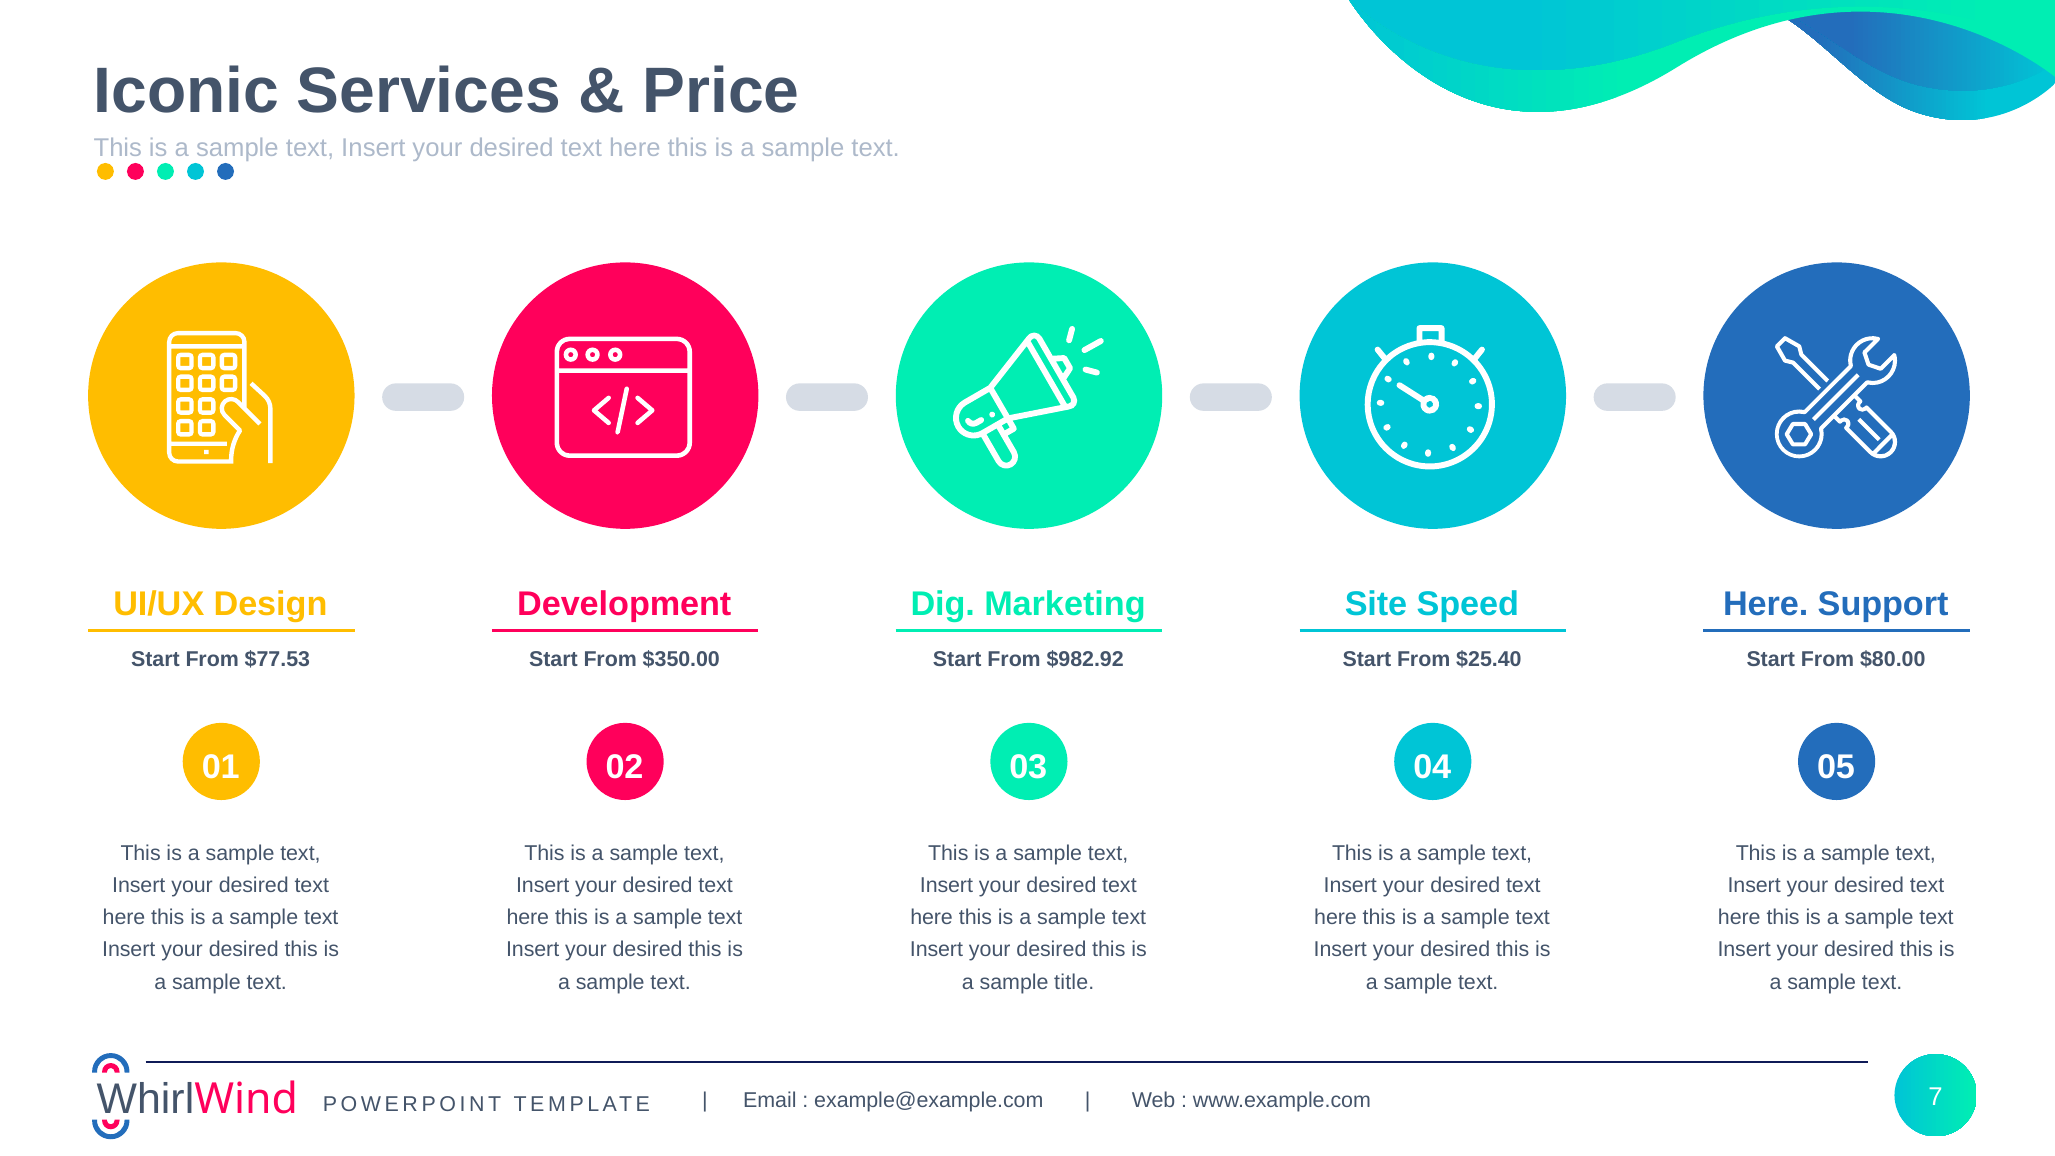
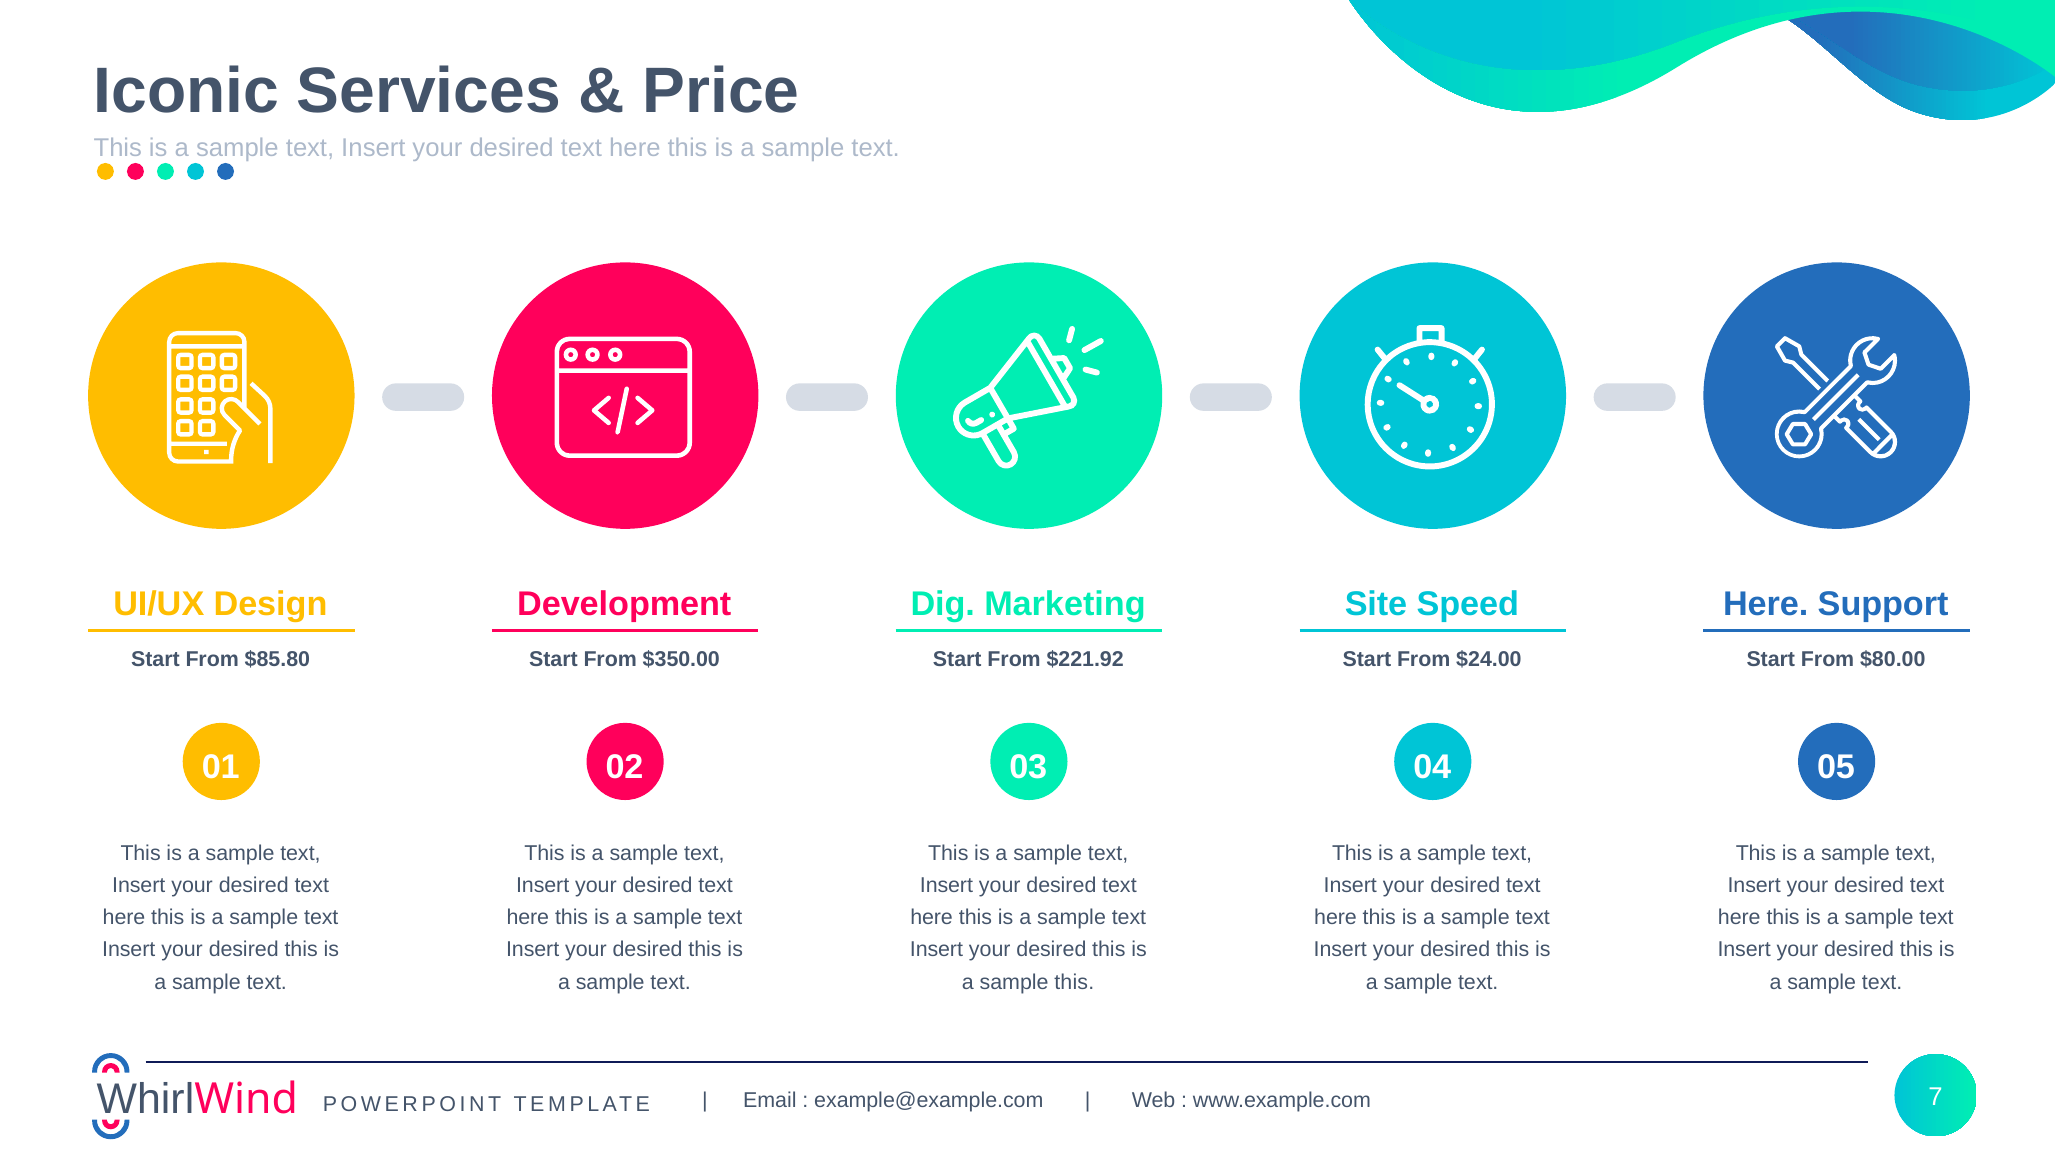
$77.53: $77.53 -> $85.80
$982.92: $982.92 -> $221.92
$25.40: $25.40 -> $24.00
sample title: title -> this
